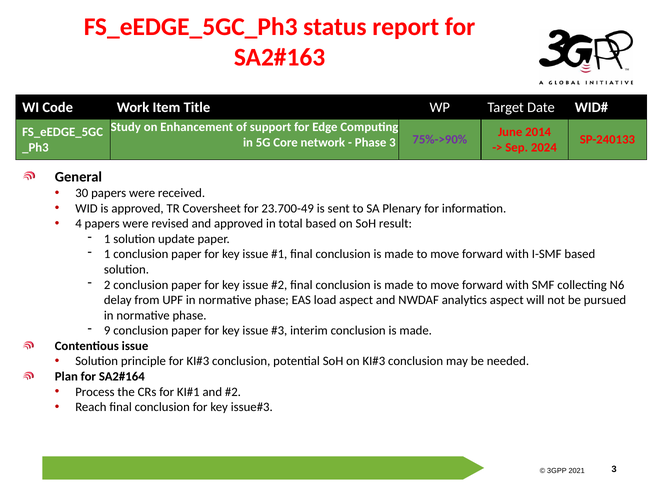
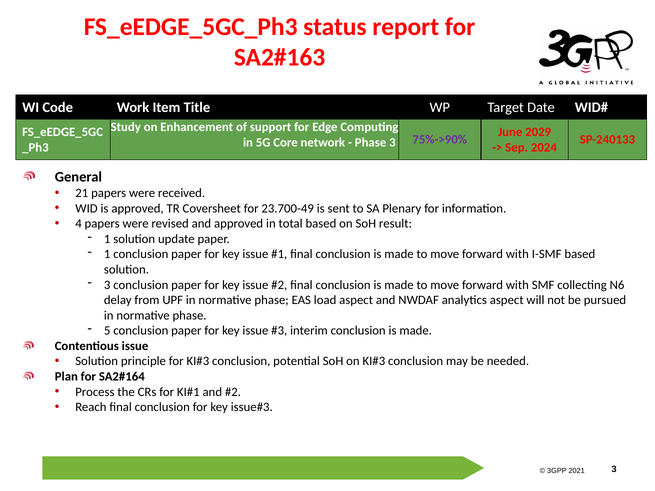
2014: 2014 -> 2029
30: 30 -> 21
2 at (107, 285): 2 -> 3
9: 9 -> 5
